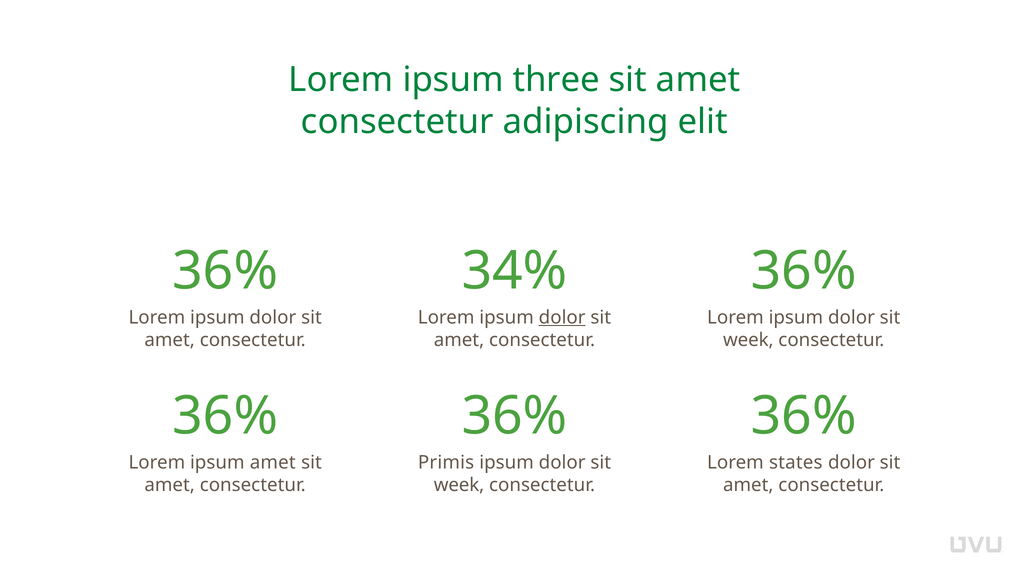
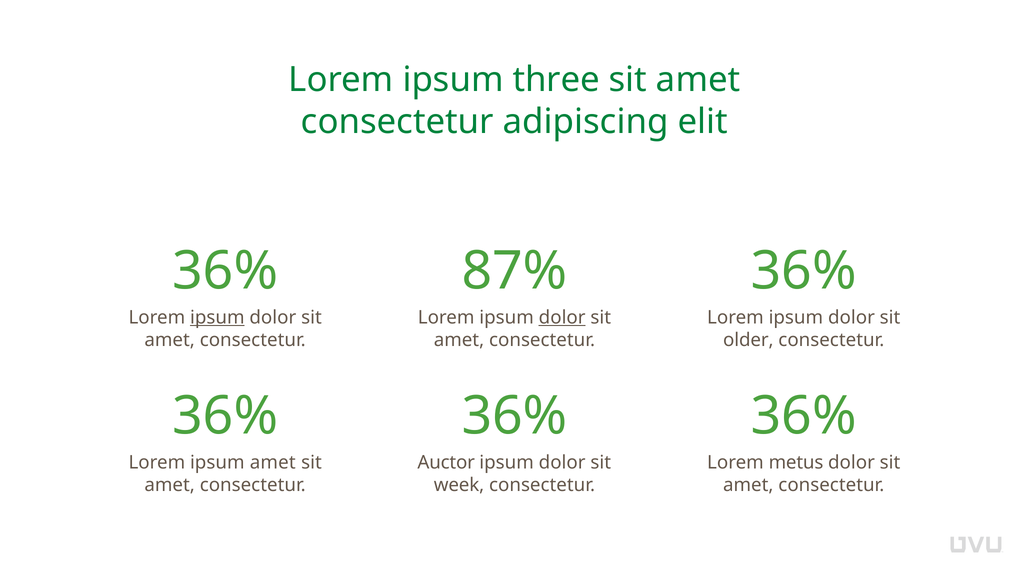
34%: 34% -> 87%
ipsum at (217, 317) underline: none -> present
week at (748, 340): week -> older
Primis: Primis -> Auctor
states: states -> metus
